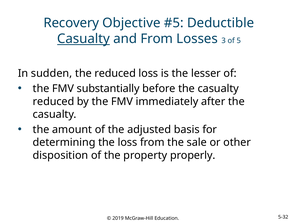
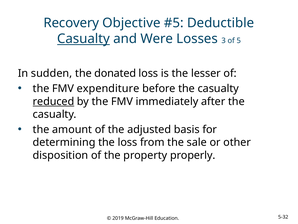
and From: From -> Were
the reduced: reduced -> donated
substantially: substantially -> expenditure
reduced at (54, 101) underline: none -> present
